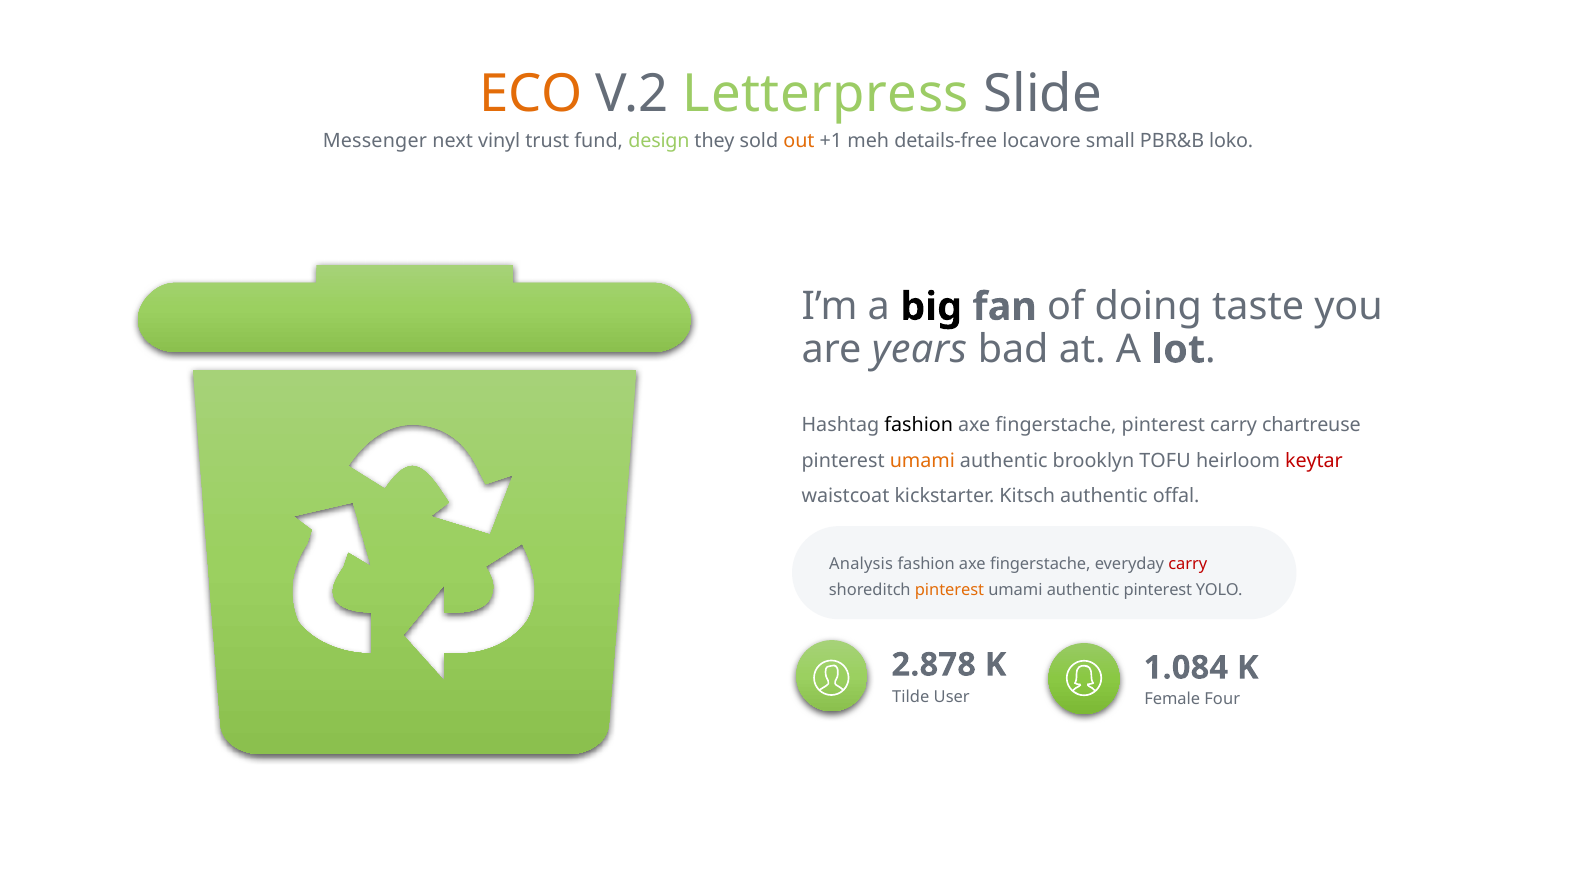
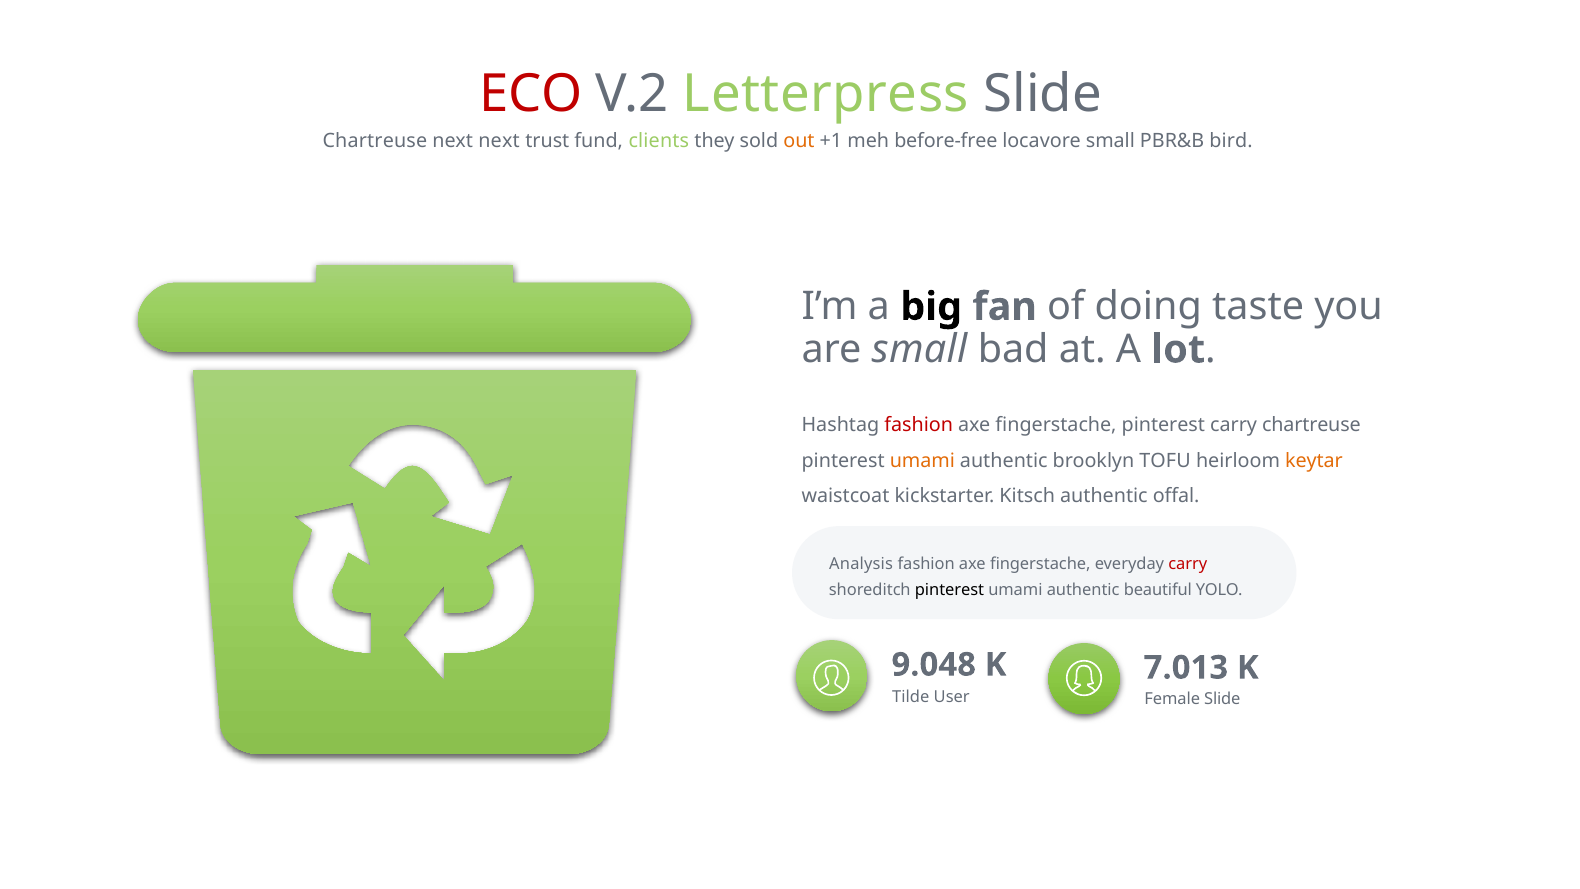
ECO colour: orange -> red
Messenger at (375, 141): Messenger -> Chartreuse
next vinyl: vinyl -> next
design: design -> clients
details-free: details-free -> before-free
loko: loko -> bird
are years: years -> small
fashion at (919, 425) colour: black -> red
keytar colour: red -> orange
pinterest at (950, 589) colour: orange -> black
authentic pinterest: pinterest -> beautiful
2.878: 2.878 -> 9.048
1.084: 1.084 -> 7.013
Female Four: Four -> Slide
